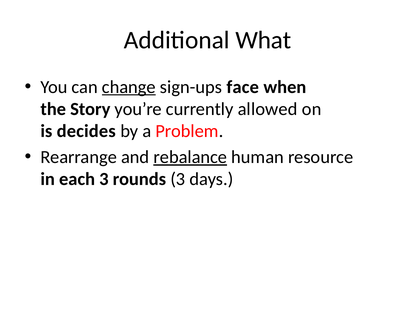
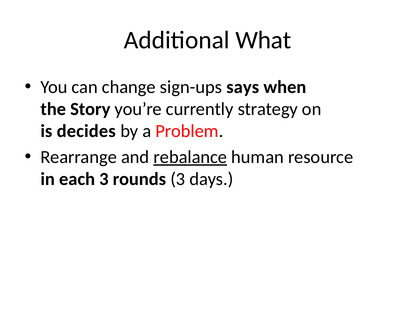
change underline: present -> none
face: face -> says
allowed: allowed -> strategy
